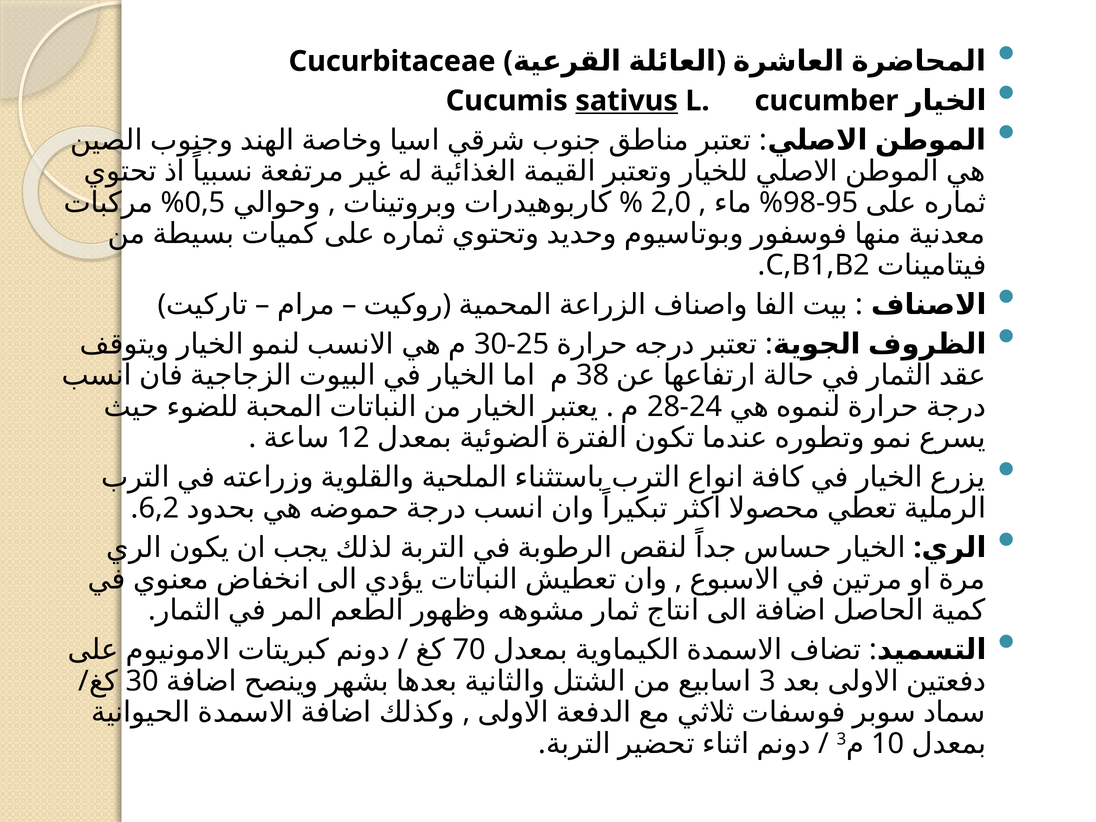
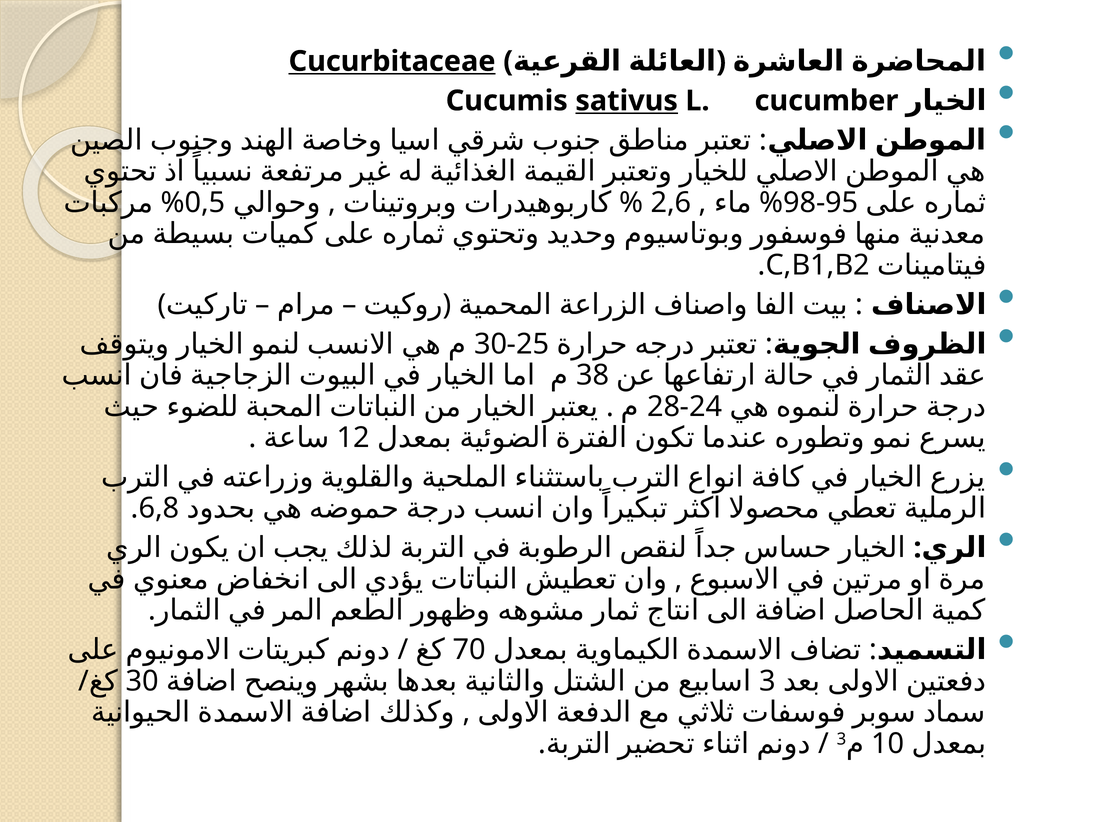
Cucurbitaceae underline: none -> present
2,0: 2,0 -> 2,6
6,2: 6,2 -> 6,8
